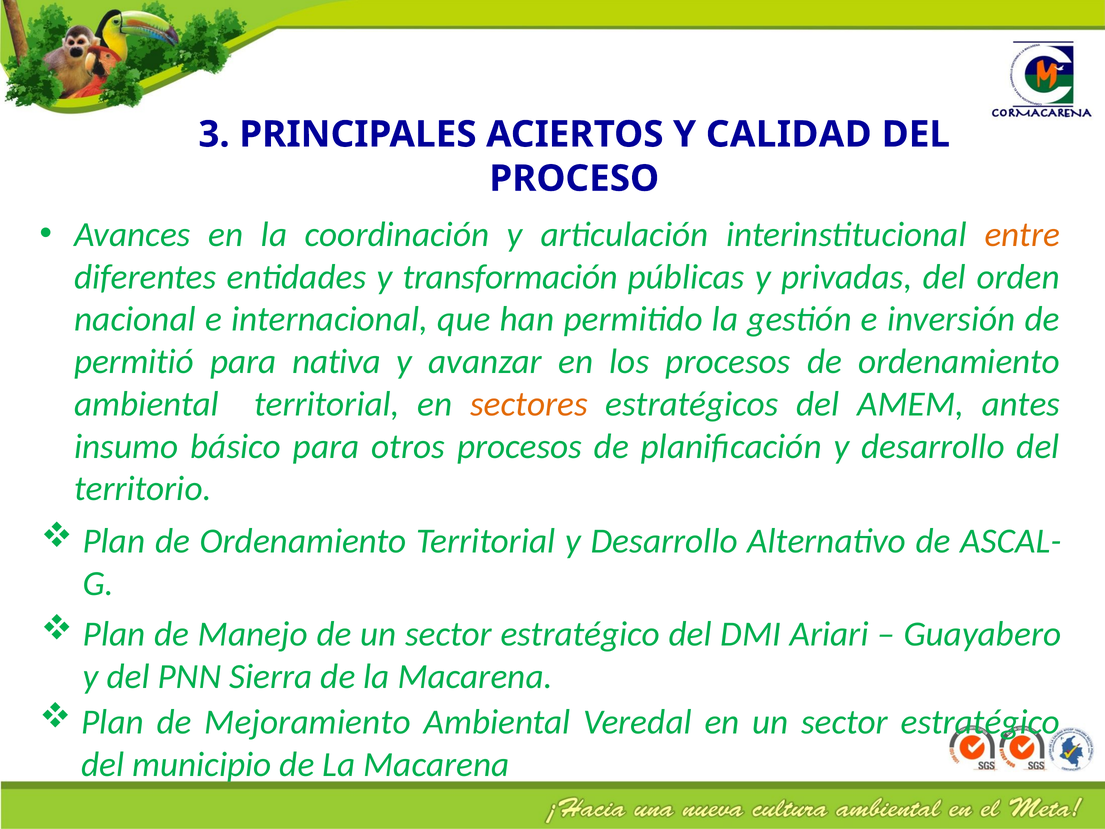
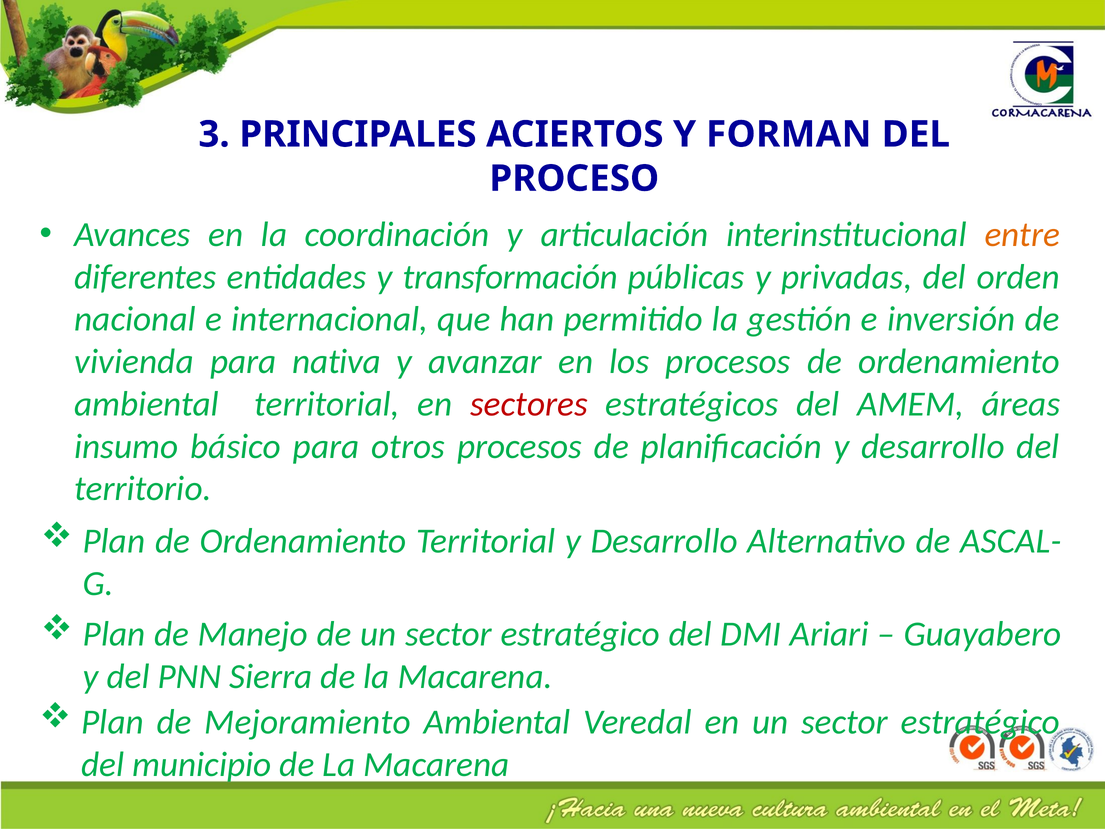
CALIDAD: CALIDAD -> FORMAN
permitió: permitió -> vivienda
sectores colour: orange -> red
antes: antes -> áreas
